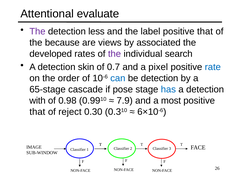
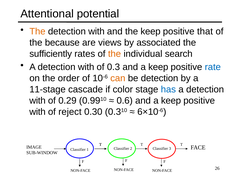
evaluate: evaluate -> potential
The at (37, 31) colour: purple -> orange
less at (96, 31): less -> with
the label: label -> keep
developed: developed -> sufficiently
the at (114, 54) colour: purple -> orange
skin at (86, 67): skin -> with
0.7: 0.7 -> 0.3
pixel at (158, 67): pixel -> keep
can colour: blue -> orange
65-stage: 65-stage -> 11-stage
pose: pose -> color
0.98: 0.98 -> 0.29
7.9: 7.9 -> 0.6
most at (171, 101): most -> keep
that at (37, 112): that -> with
